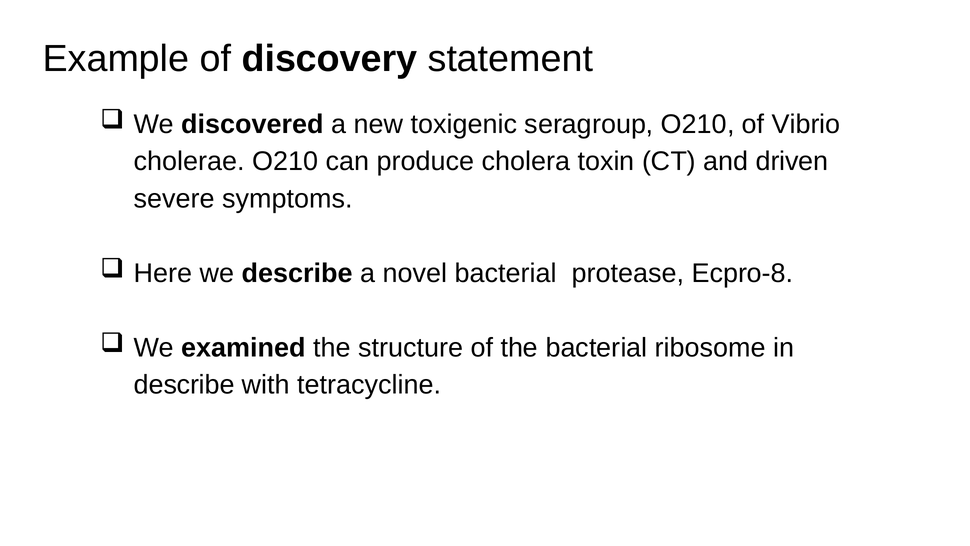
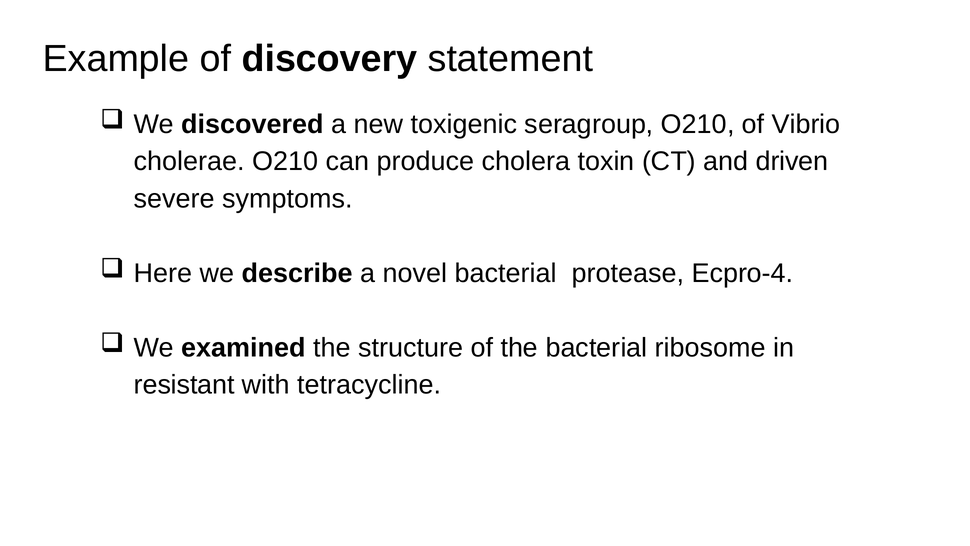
Ecpro-8: Ecpro-8 -> Ecpro-4
describe at (184, 385): describe -> resistant
